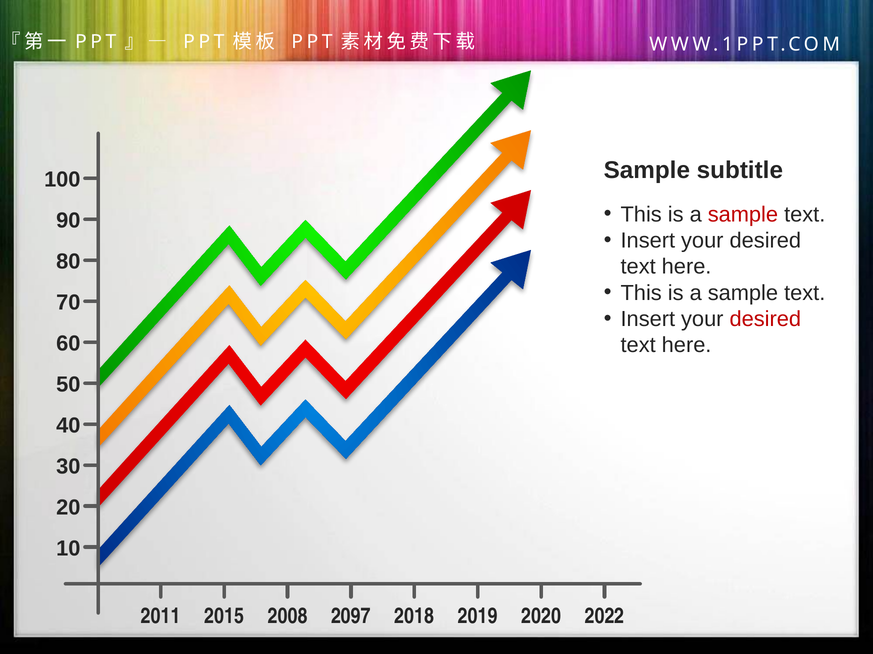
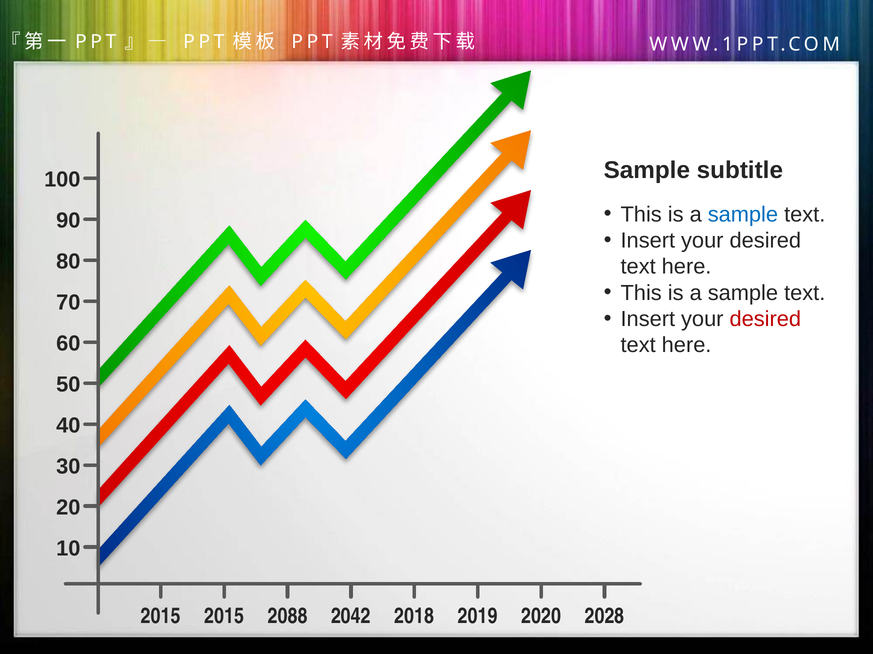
sample at (743, 215) colour: red -> blue
2011 at (161, 617): 2011 -> 2015
2008: 2008 -> 2088
2097: 2097 -> 2042
2022: 2022 -> 2028
